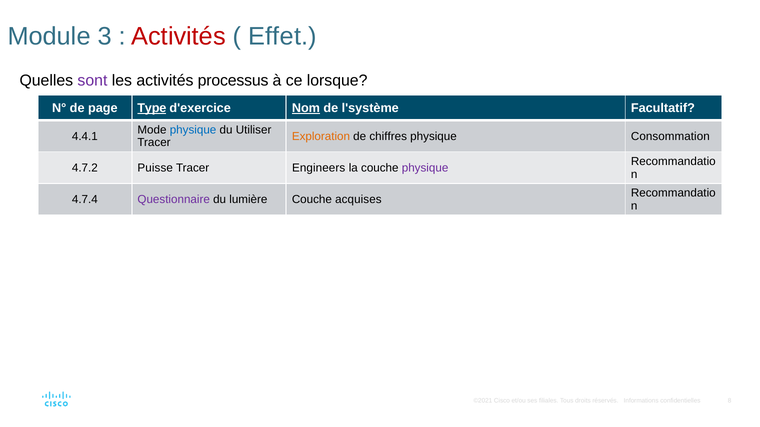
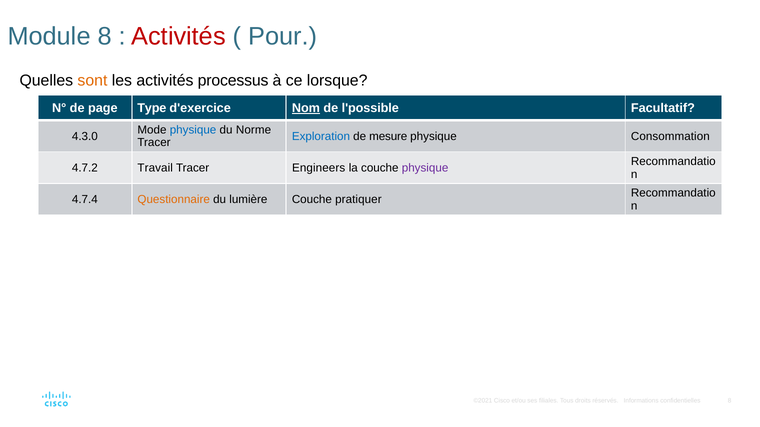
Module 3: 3 -> 8
Effet: Effet -> Pour
sont colour: purple -> orange
Type underline: present -> none
l'système: l'système -> l'possible
Utiliser: Utiliser -> Norme
4.4.1: 4.4.1 -> 4.3.0
Exploration colour: orange -> blue
chiffres: chiffres -> mesure
Puisse: Puisse -> Travail
Questionnaire colour: purple -> orange
acquises: acquises -> pratiquer
